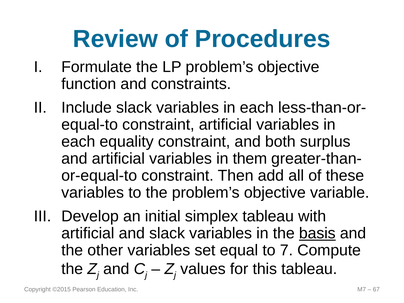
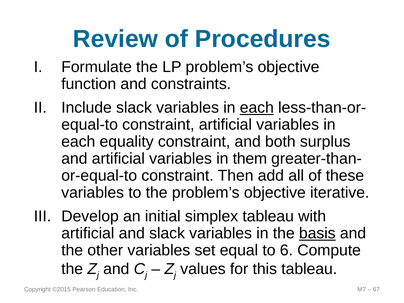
each at (257, 108) underline: none -> present
variable: variable -> iterative
7: 7 -> 6
